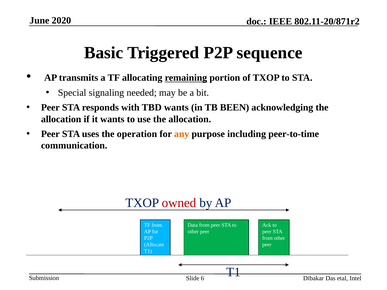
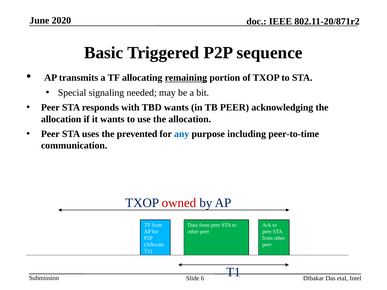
TB BEEN: BEEN -> PEER
operation: operation -> prevented
any colour: orange -> blue
